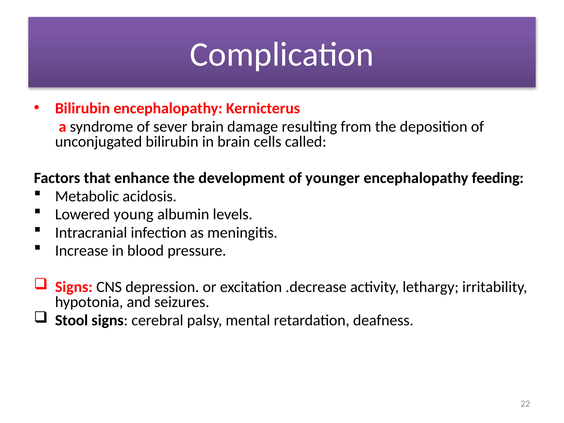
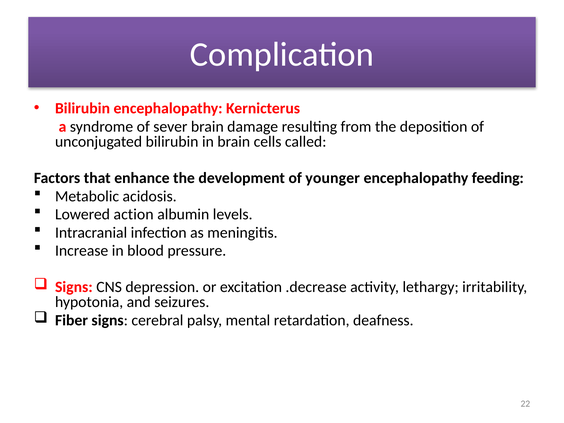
young: young -> action
Stool: Stool -> Fiber
